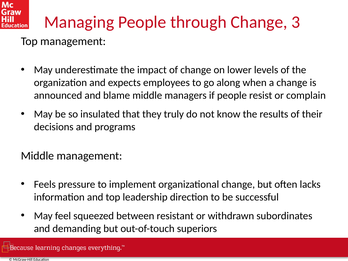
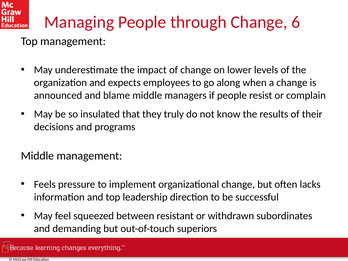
3: 3 -> 6
